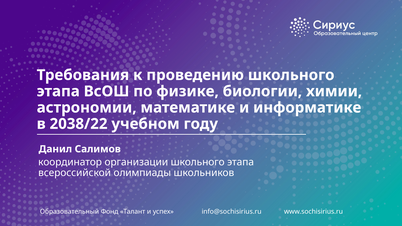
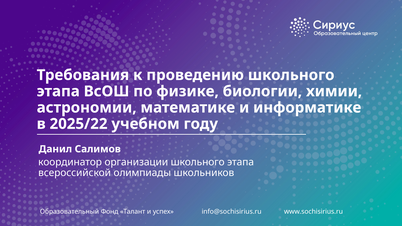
2038/22: 2038/22 -> 2025/22
